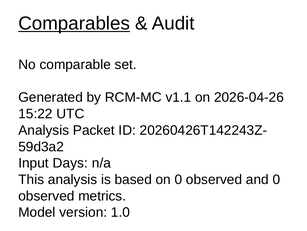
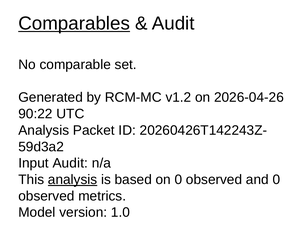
v1.1: v1.1 -> v1.2
15:22: 15:22 -> 90:22
Input Days: Days -> Audit
analysis at (73, 179) underline: none -> present
